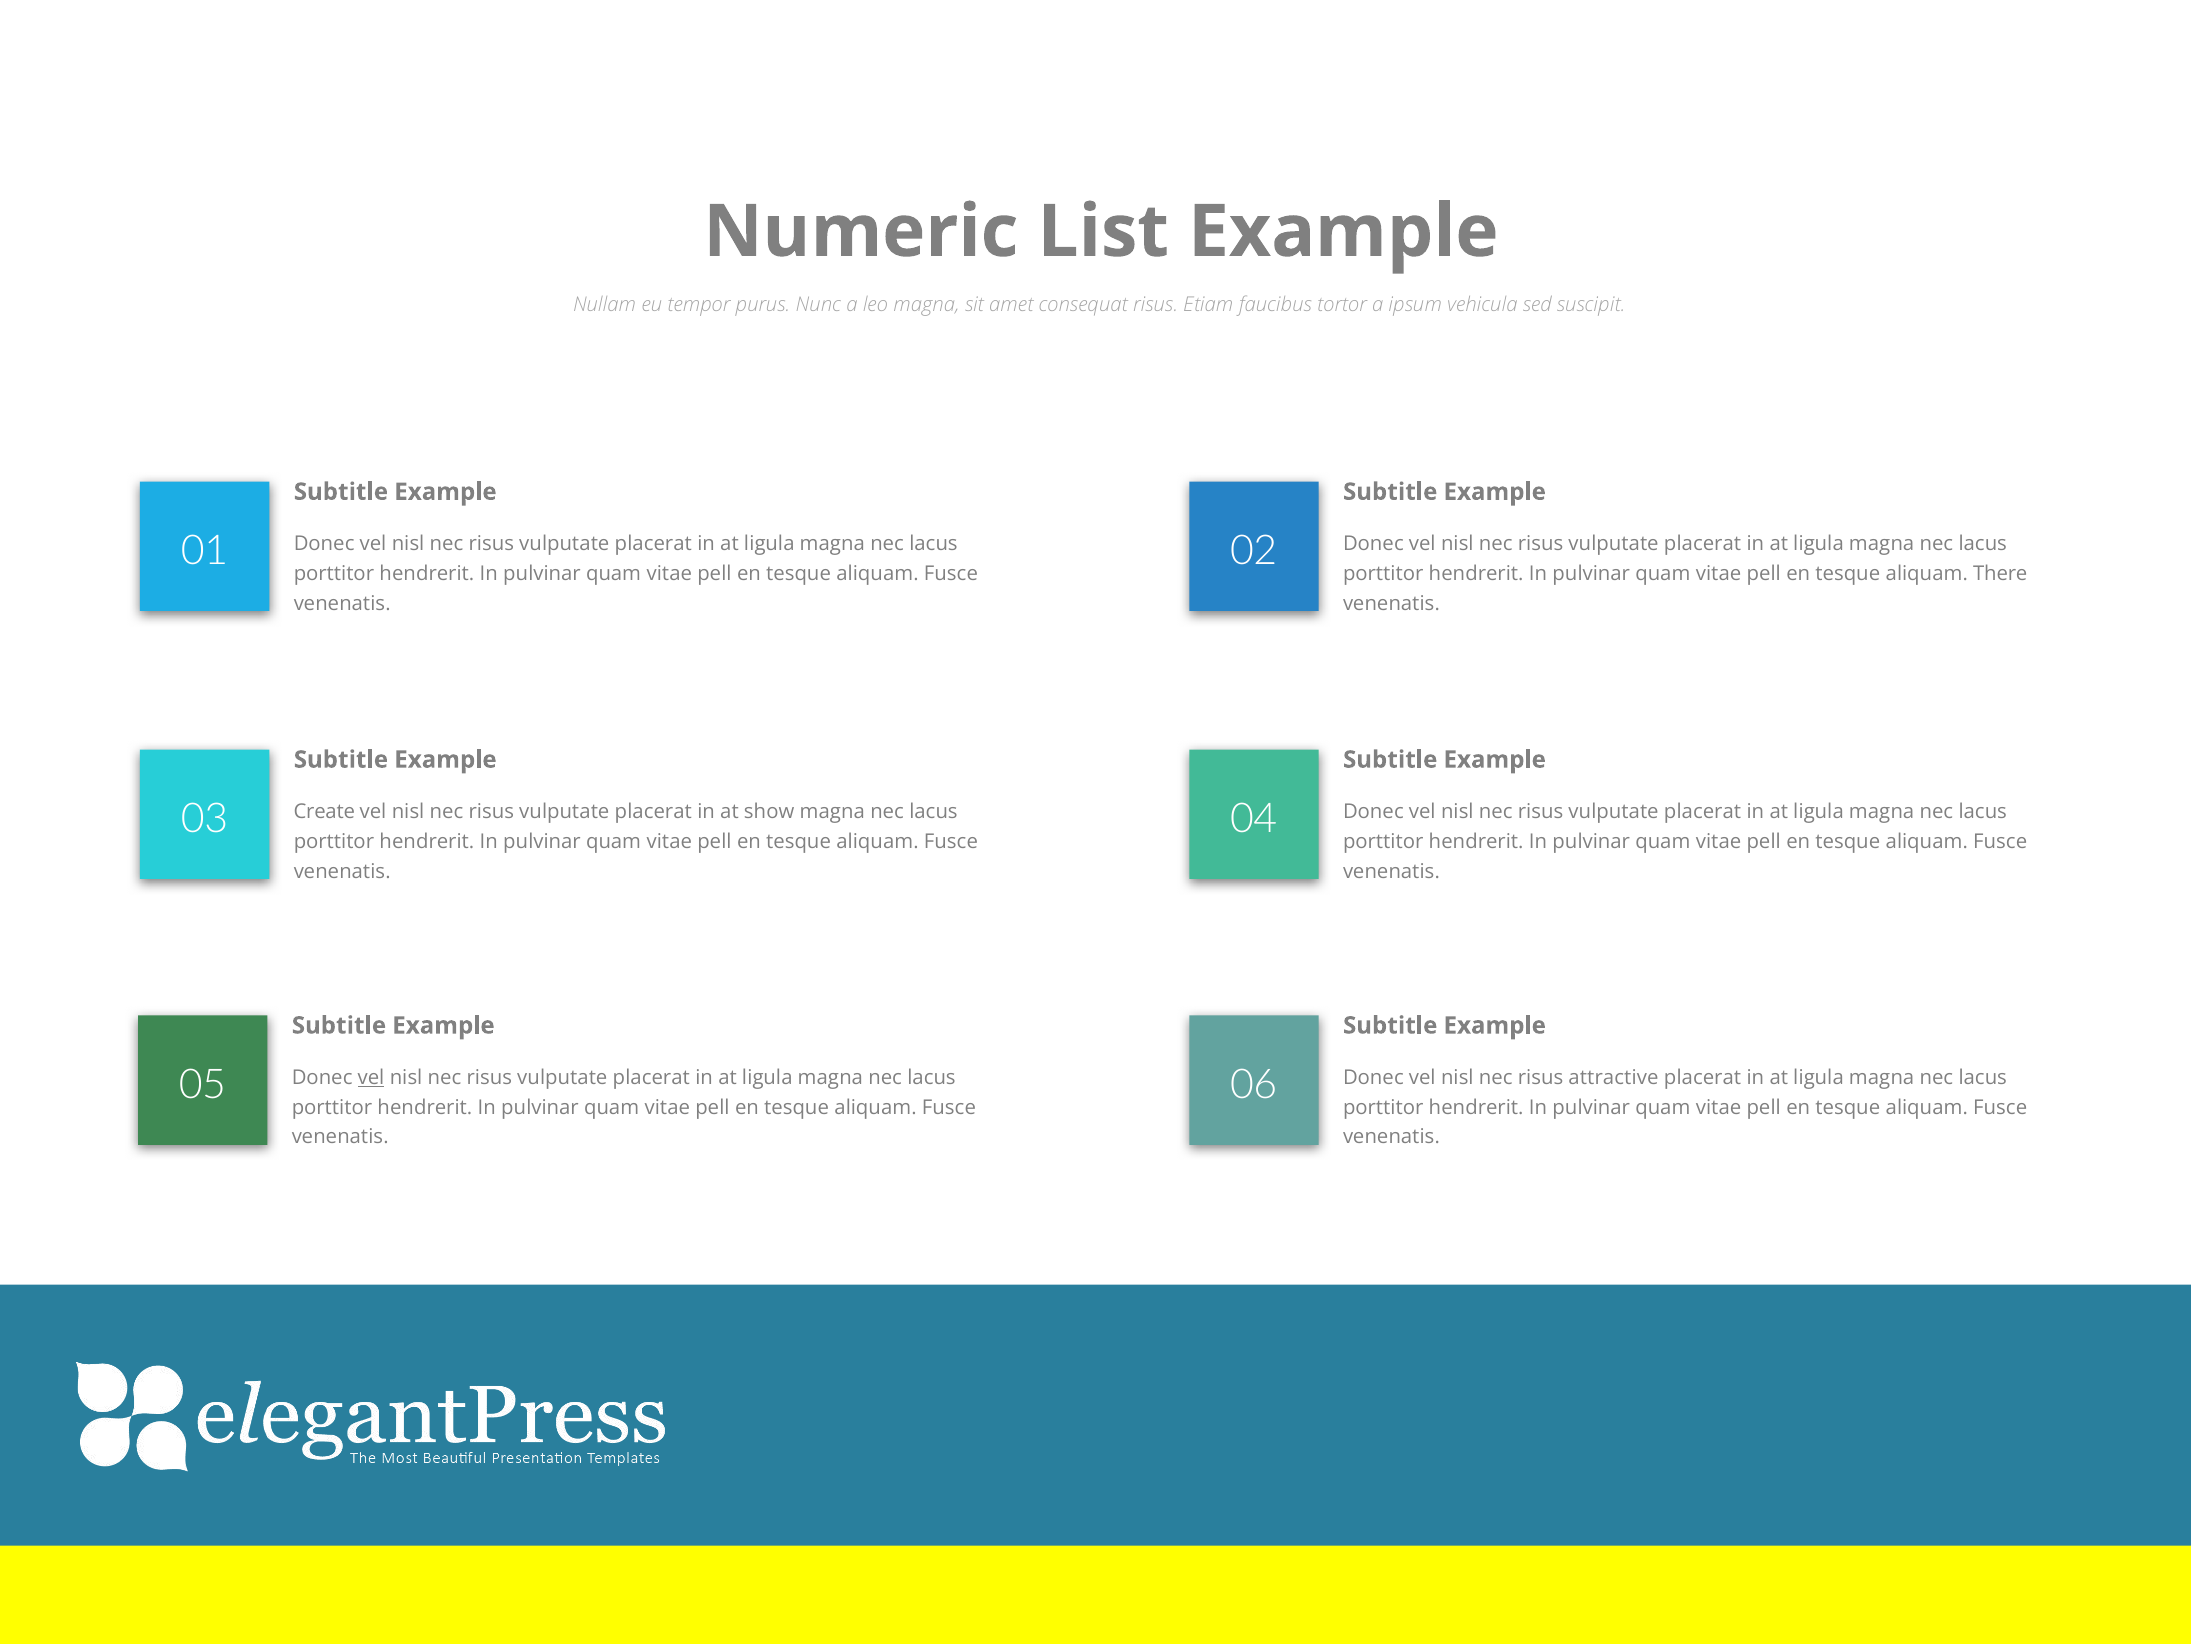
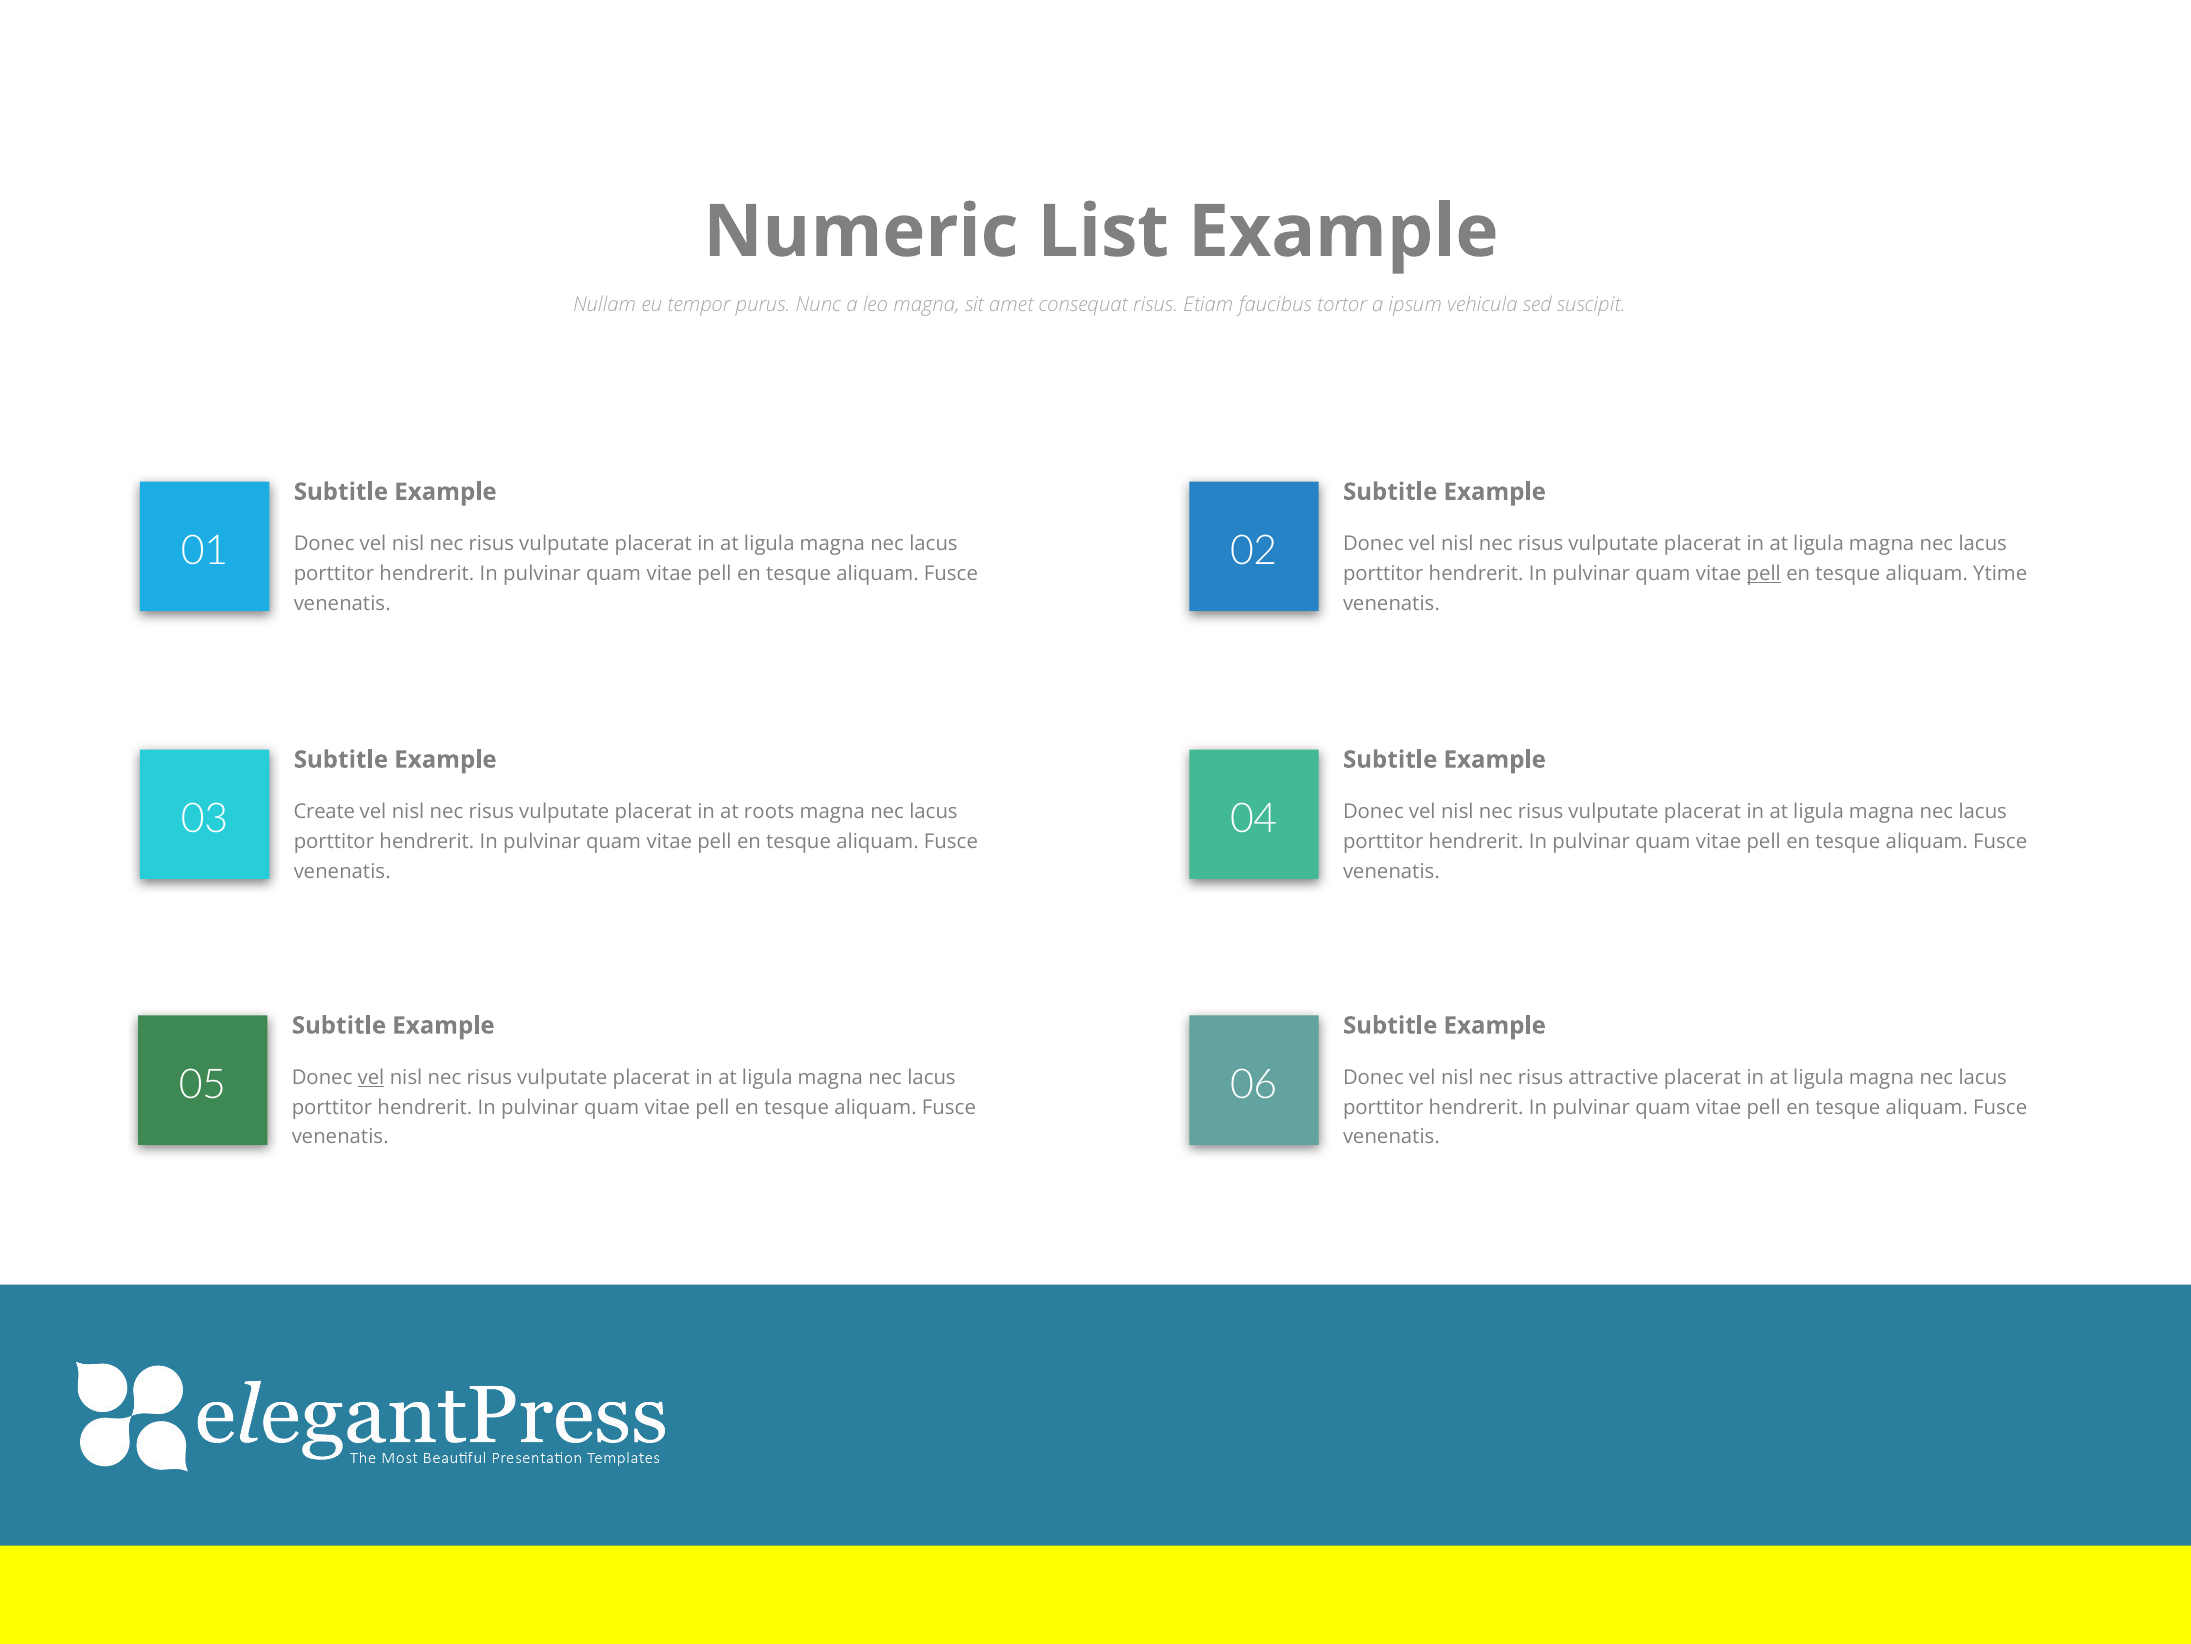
pell at (1764, 573) underline: none -> present
There: There -> Ytime
show: show -> roots
